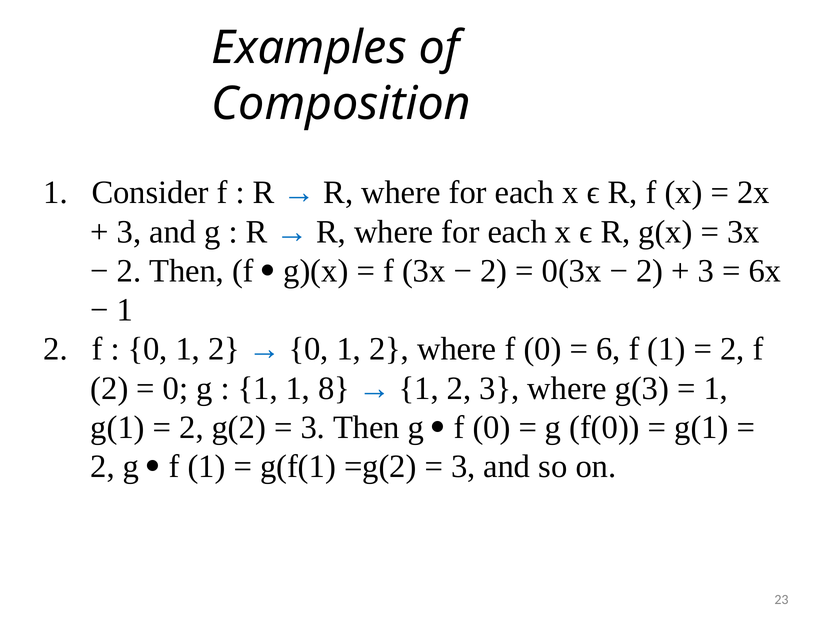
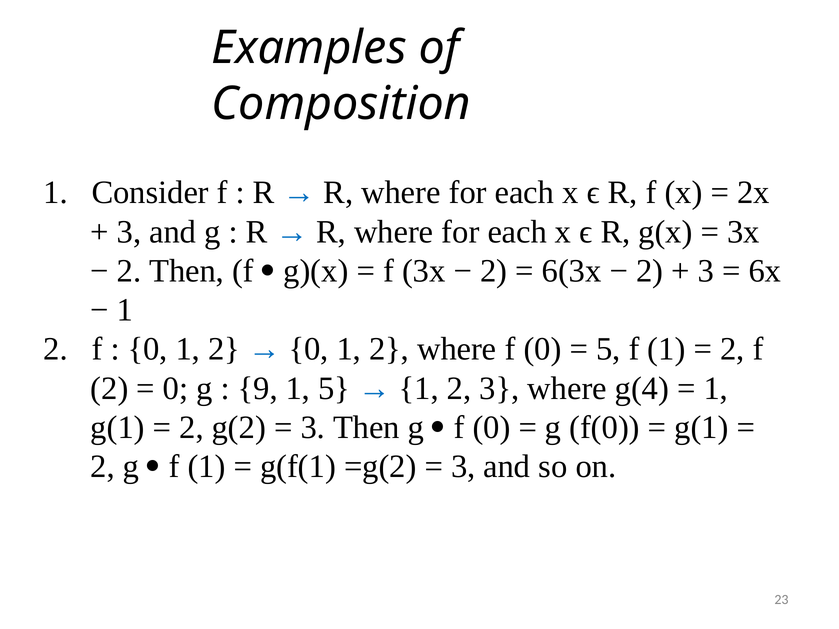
0(3x: 0(3x -> 6(3x
6 at (608, 349): 6 -> 5
1 at (258, 388): 1 -> 9
1 8: 8 -> 5
g(3: g(3 -> g(4
